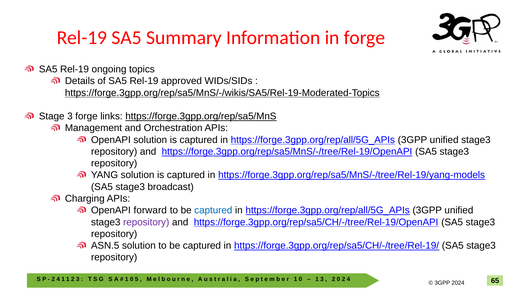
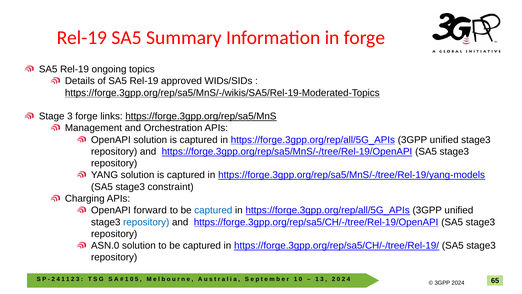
broadcast: broadcast -> constraint
repository at (146, 222) colour: purple -> blue
ASN.5: ASN.5 -> ASN.0
